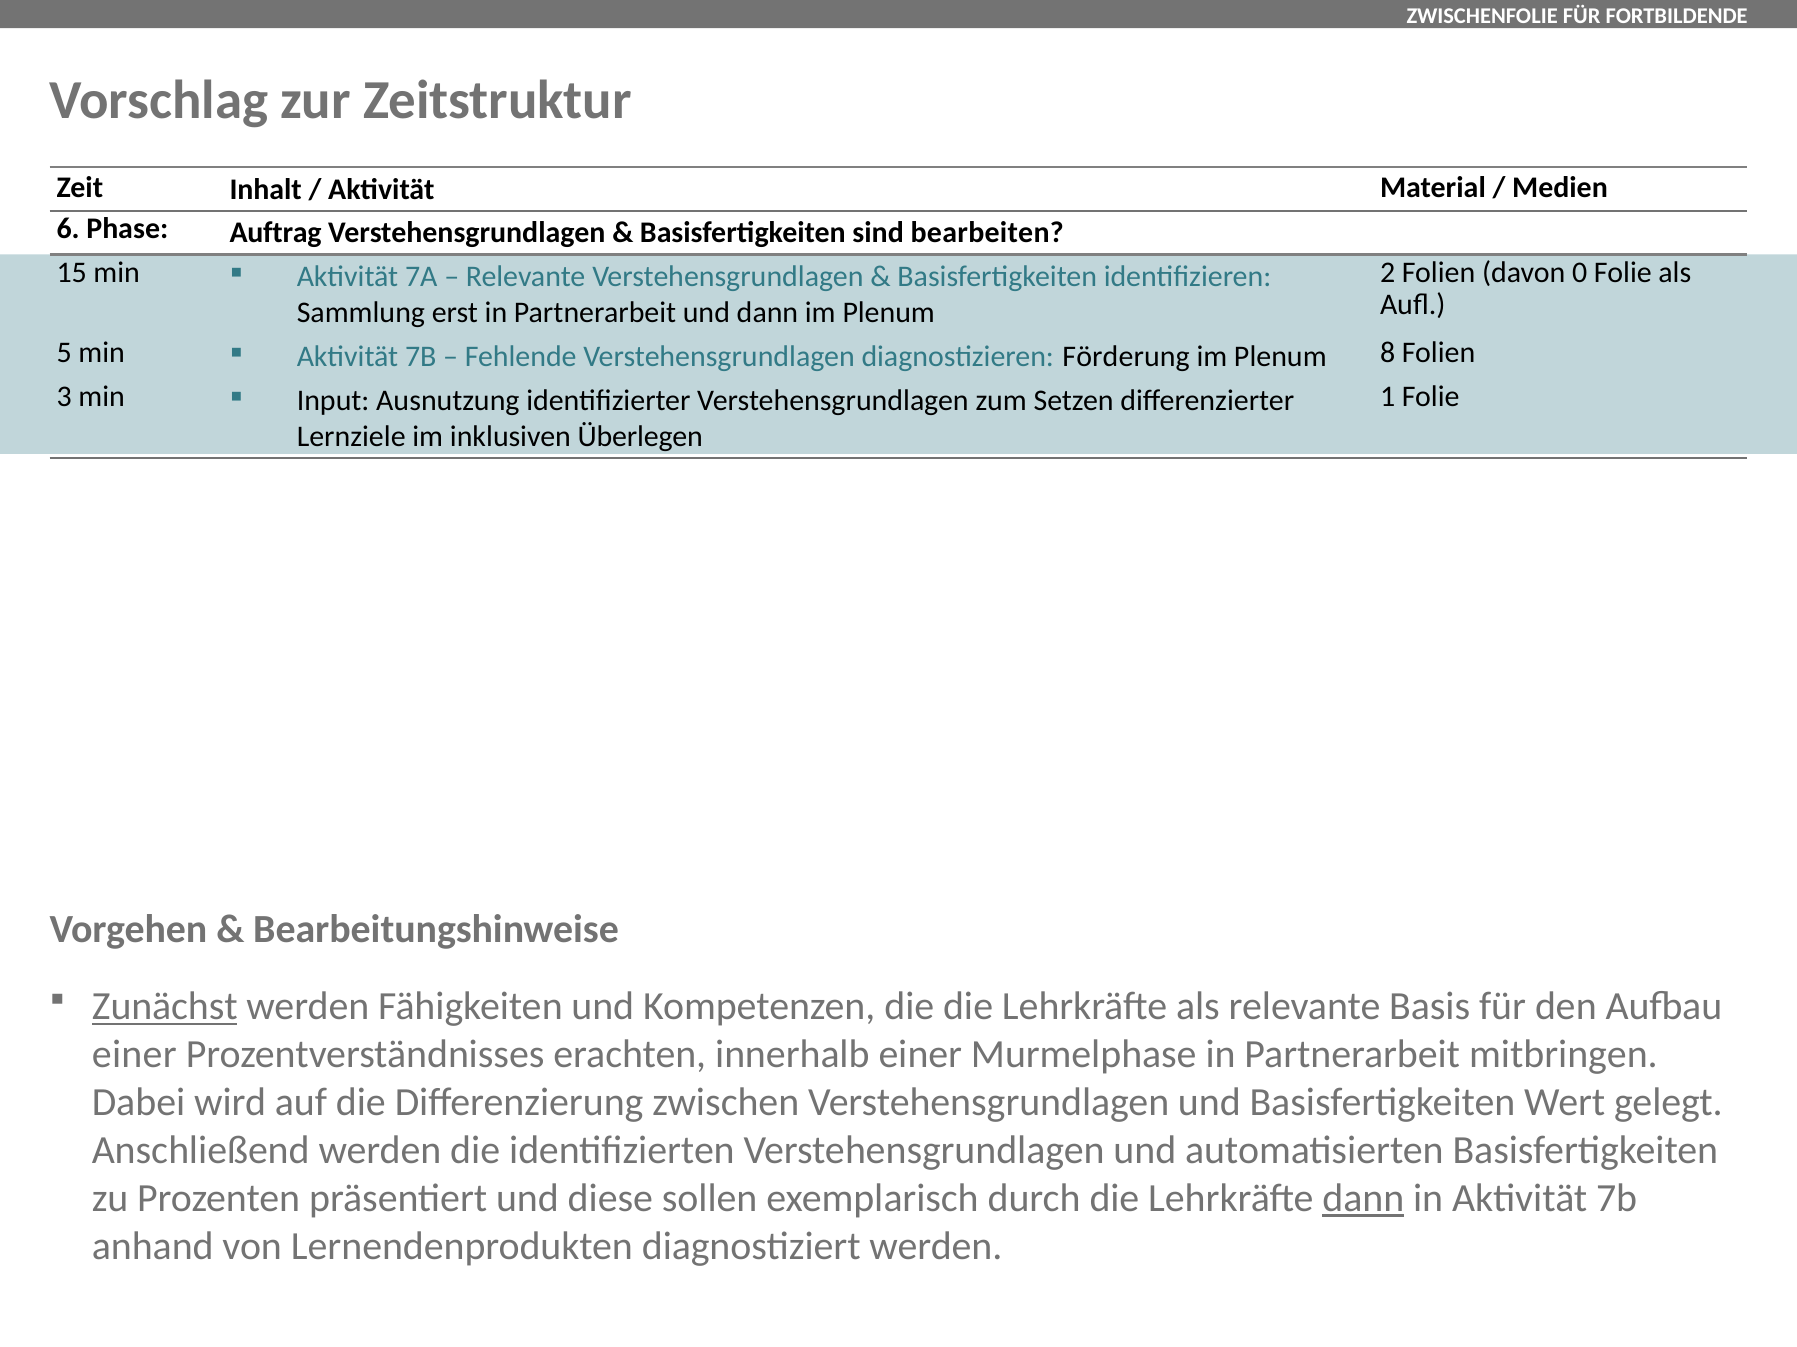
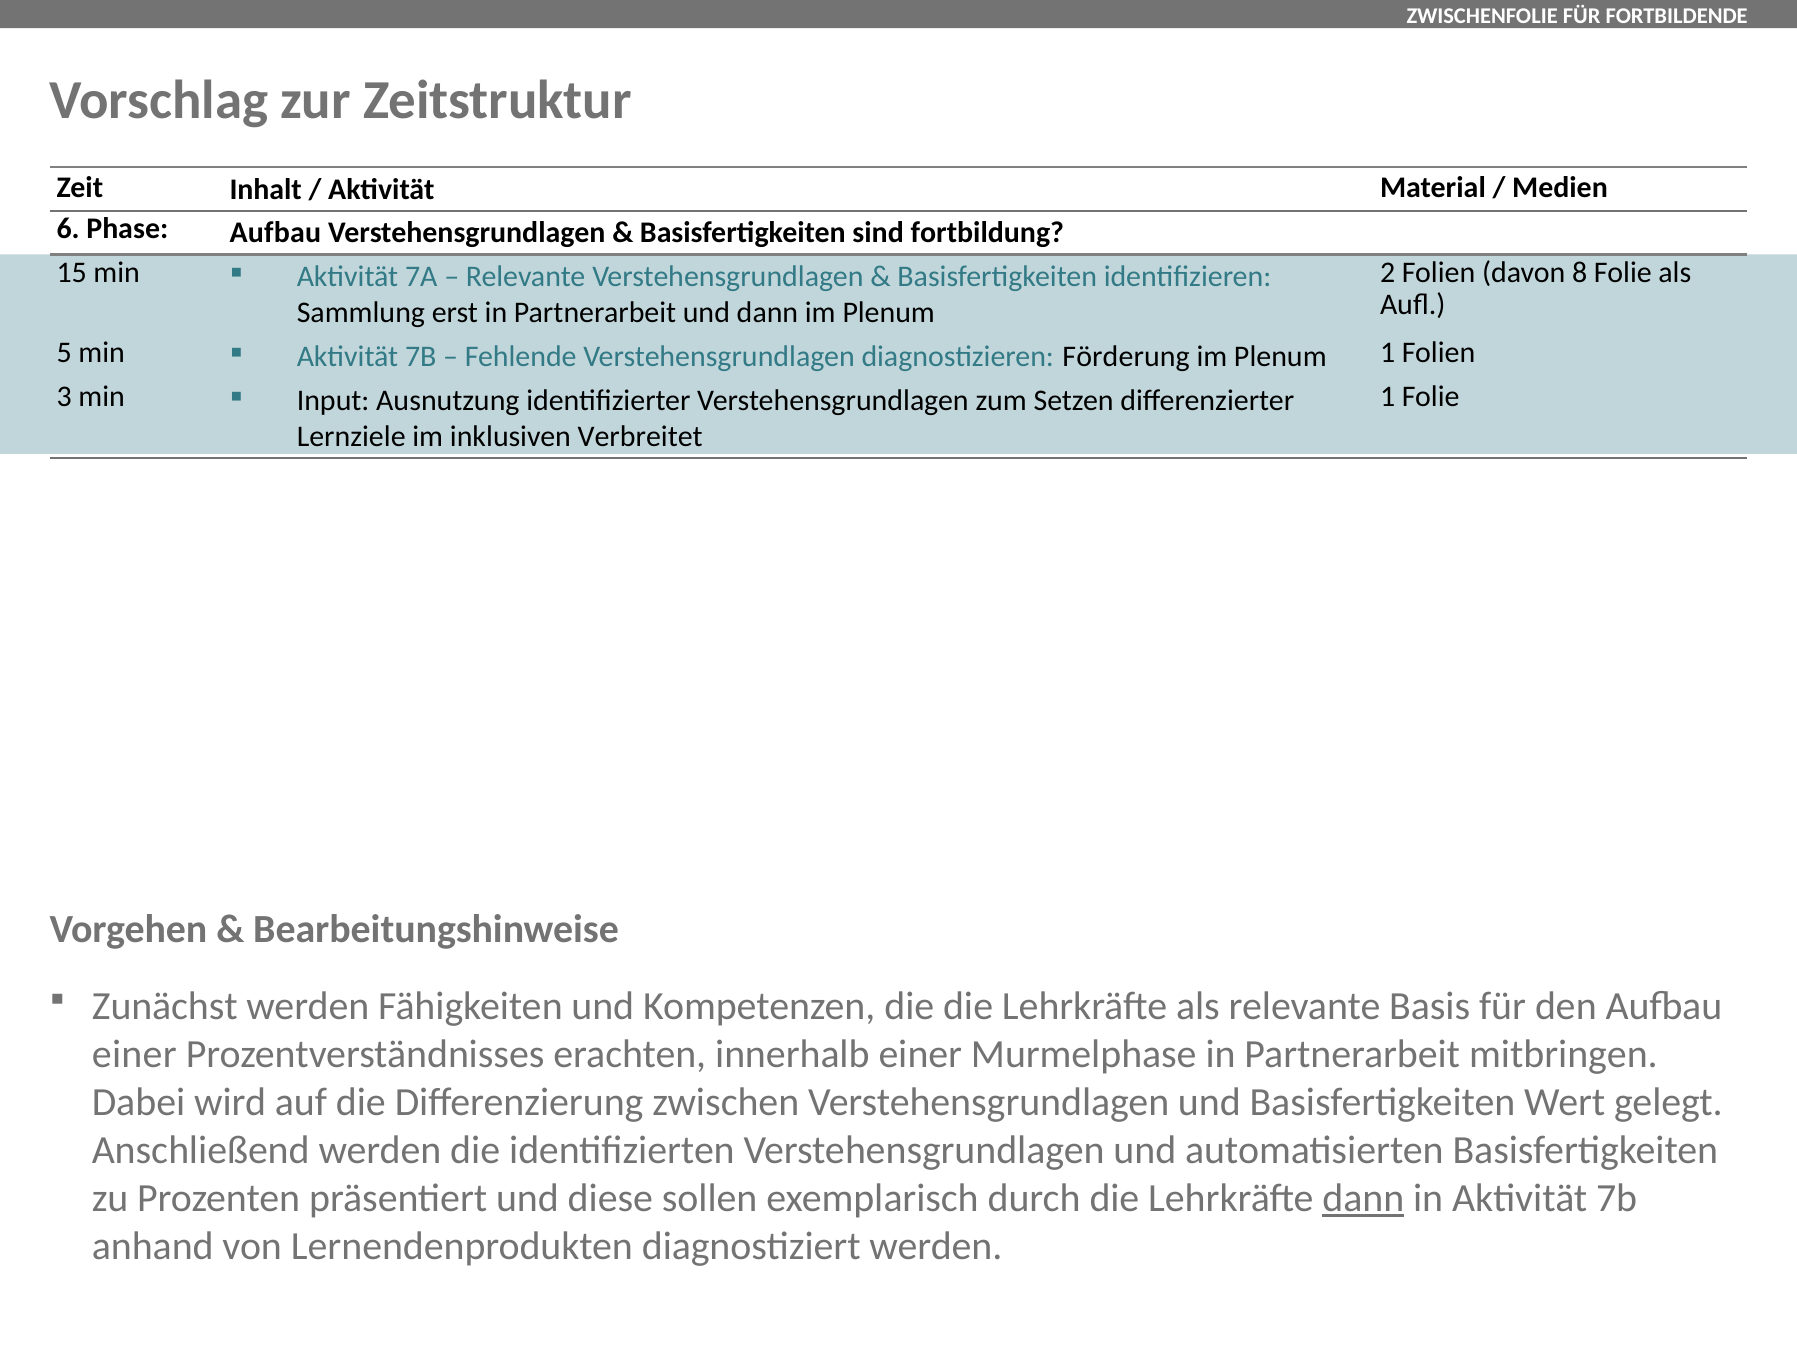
Phase Auftrag: Auftrag -> Aufbau
bearbeiten: bearbeiten -> fortbildung
0: 0 -> 8
Plenum 8: 8 -> 1
Überlegen: Überlegen -> Verbreitet
Zunächst underline: present -> none
